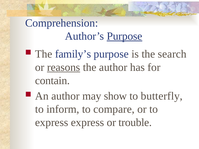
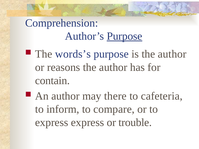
family’s: family’s -> words’s
is the search: search -> author
reasons underline: present -> none
show: show -> there
butterfly: butterfly -> cafeteria
